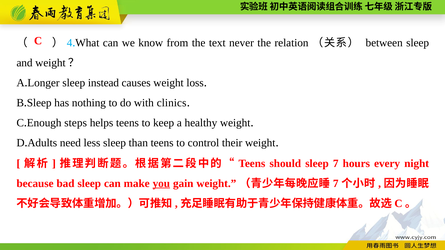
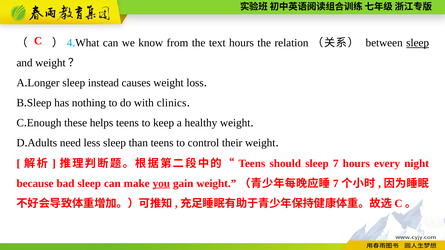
text never: never -> hours
sleep at (418, 43) underline: none -> present
steps: steps -> these
